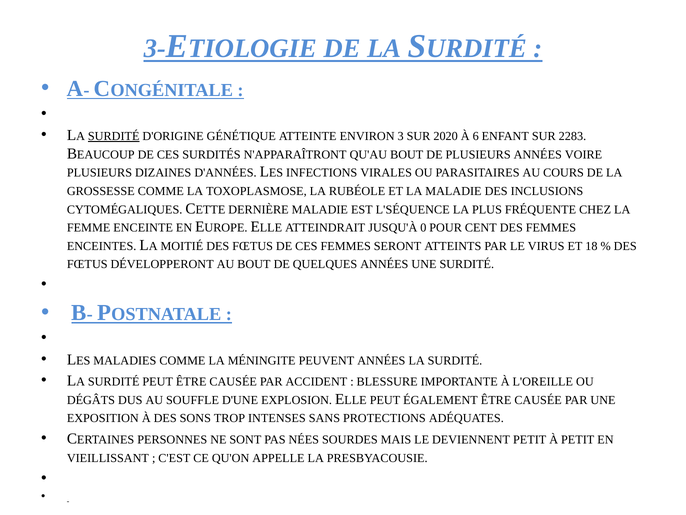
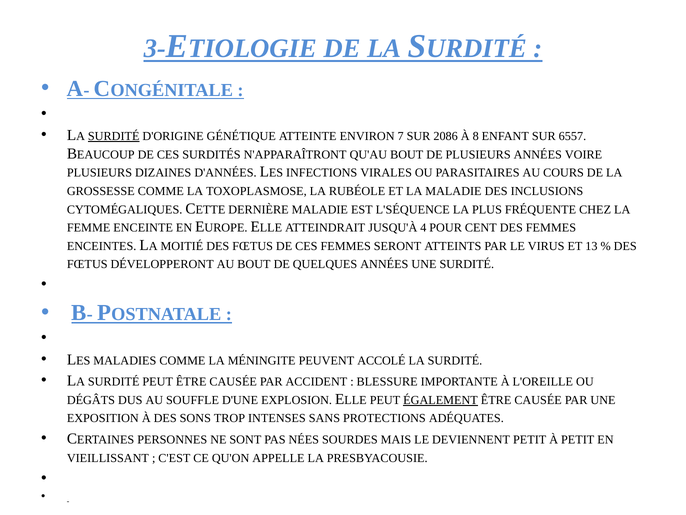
3: 3 -> 7
2020: 2020 -> 2086
6: 6 -> 8
2283: 2283 -> 6557
0: 0 -> 4
18: 18 -> 13
PEUVENT ANNÉES: ANNÉES -> ACCOLÉ
ÉGALEMENT underline: none -> present
